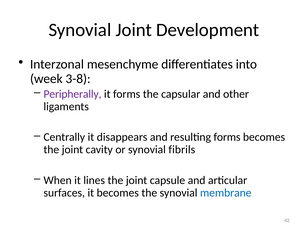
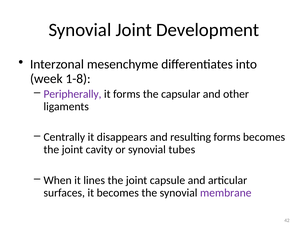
3-8: 3-8 -> 1-8
fibrils: fibrils -> tubes
membrane colour: blue -> purple
